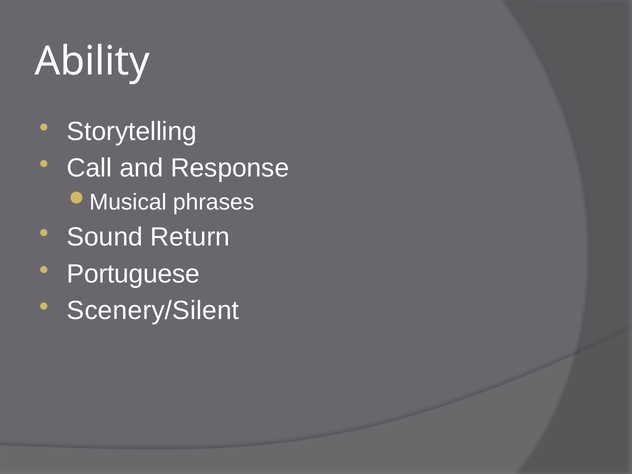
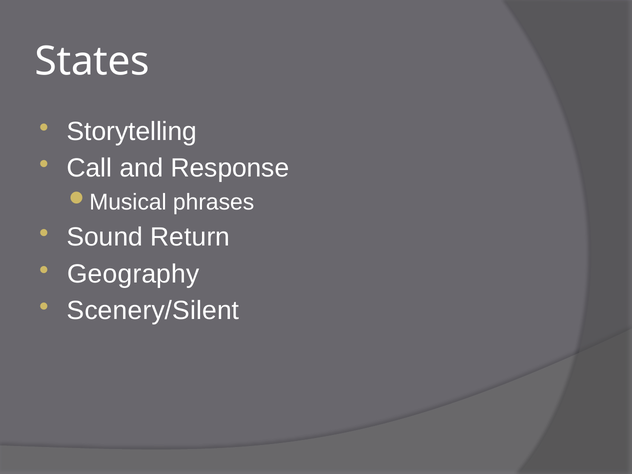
Ability: Ability -> States
Portuguese: Portuguese -> Geography
